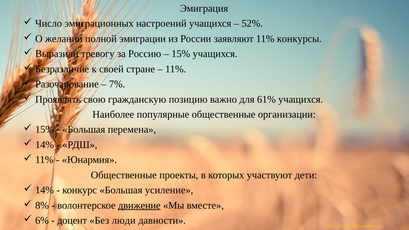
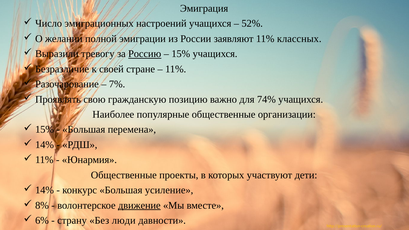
конкурсы: конкурсы -> классных
Россию underline: none -> present
61%: 61% -> 74%
доцент: доцент -> страну
